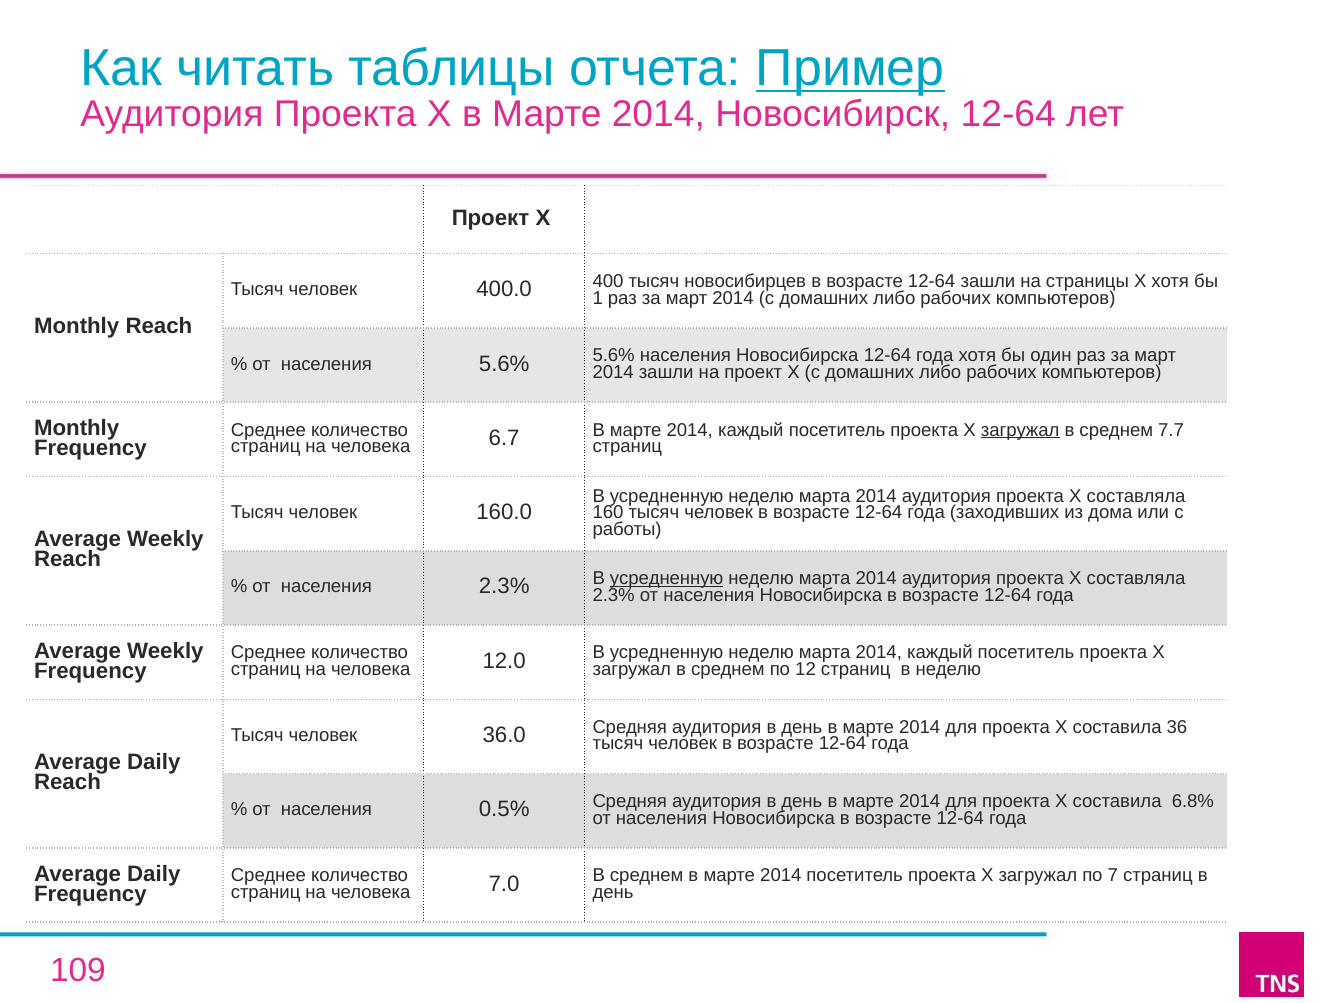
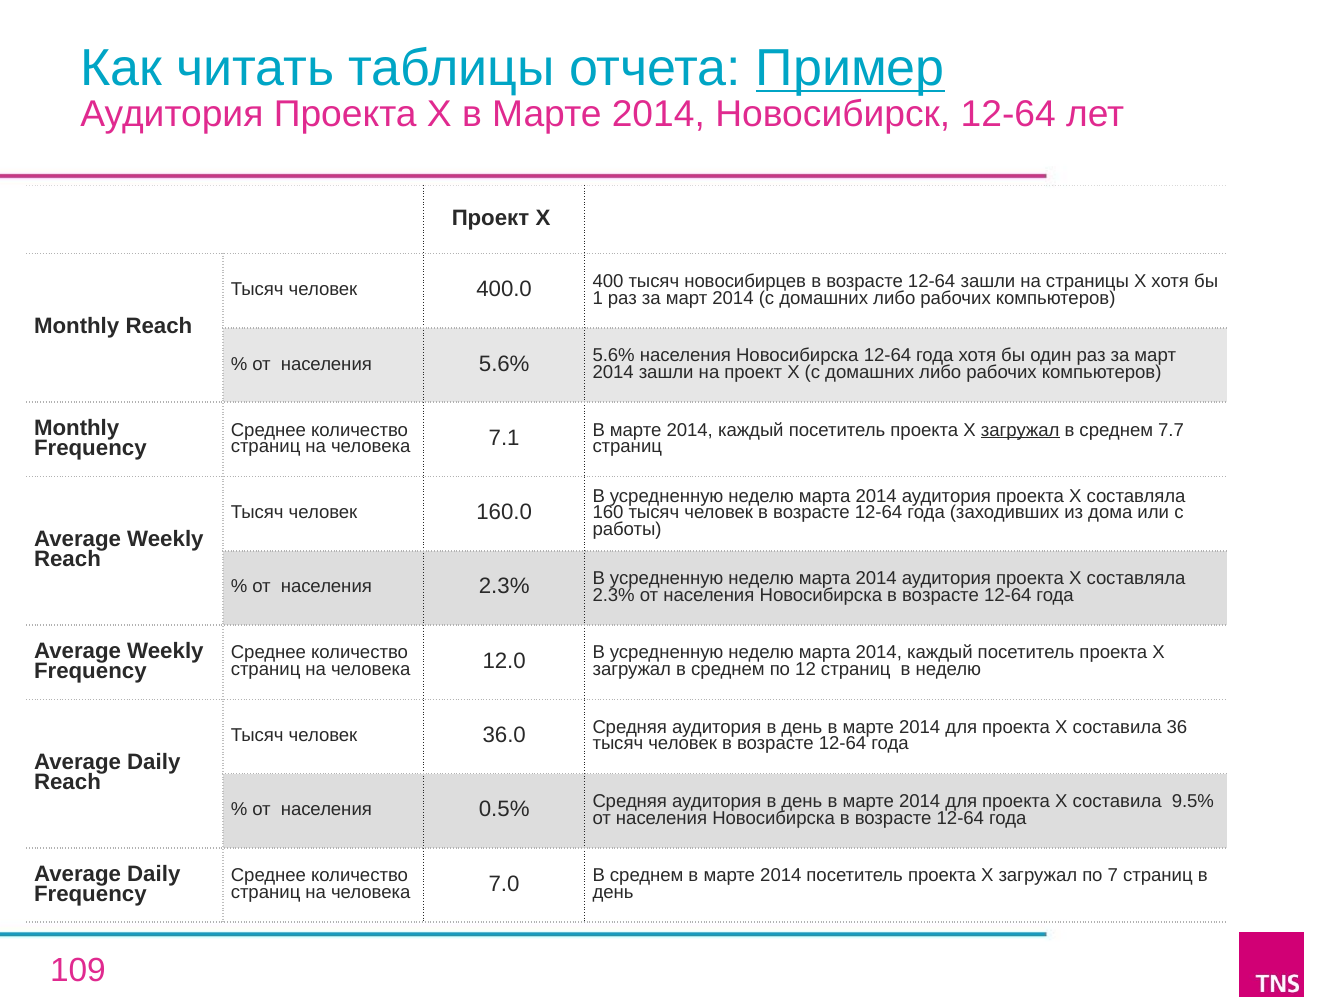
6.7: 6.7 -> 7.1
усредненную at (667, 579) underline: present -> none
6.8%: 6.8% -> 9.5%
